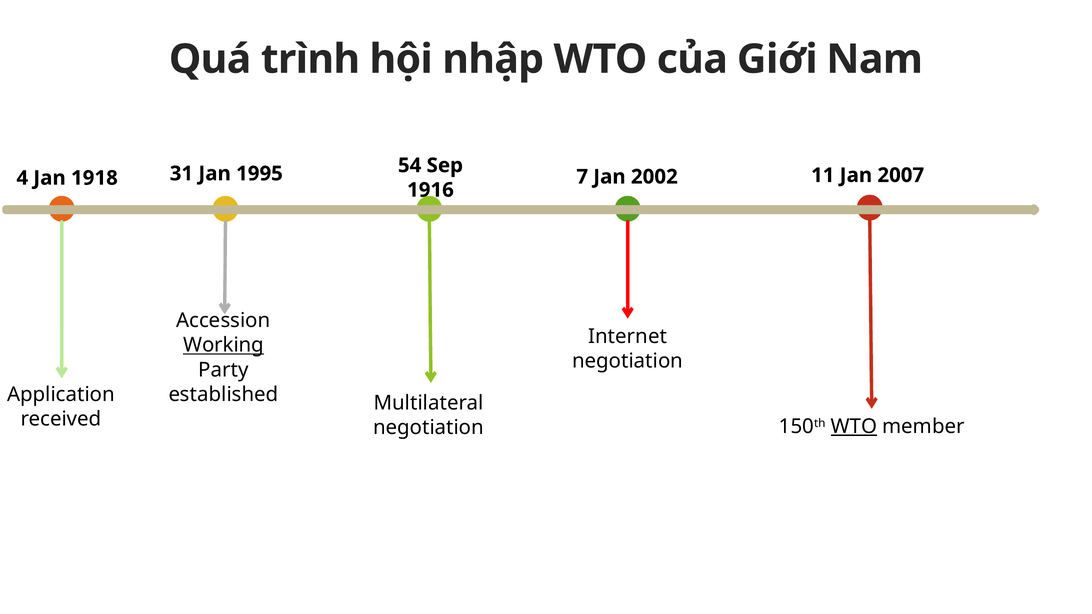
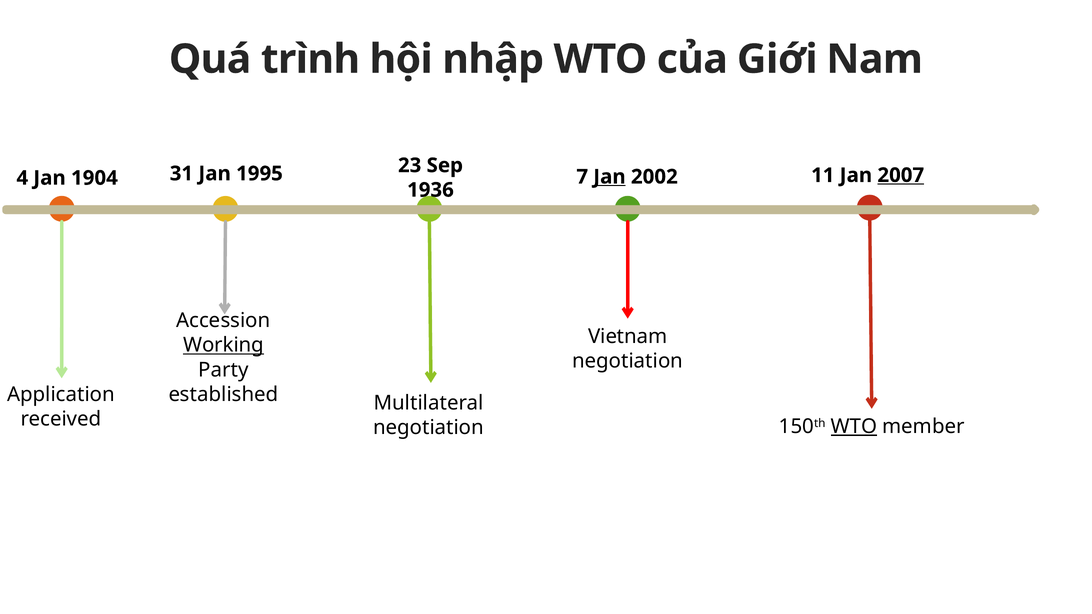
54: 54 -> 23
2007 underline: none -> present
Jan at (609, 177) underline: none -> present
1918: 1918 -> 1904
1916: 1916 -> 1936
Internet: Internet -> Vietnam
